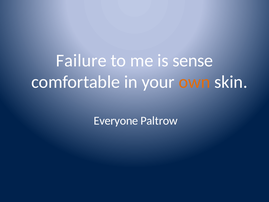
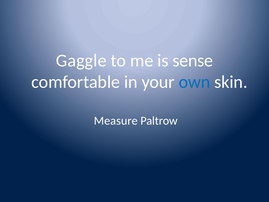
Failure: Failure -> Gaggle
own colour: orange -> blue
Everyone: Everyone -> Measure
